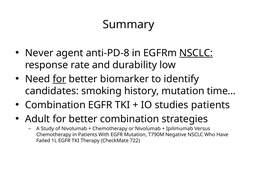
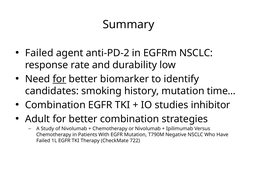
Never at (39, 53): Never -> Failed
anti-PD-8: anti-PD-8 -> anti-PD-2
NSCLC at (196, 53) underline: present -> none
studies patients: patients -> inhibitor
